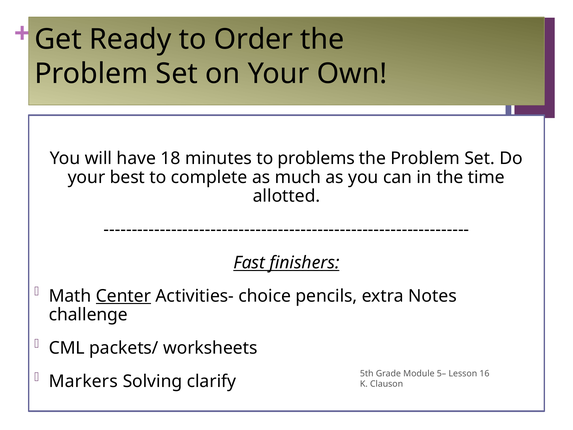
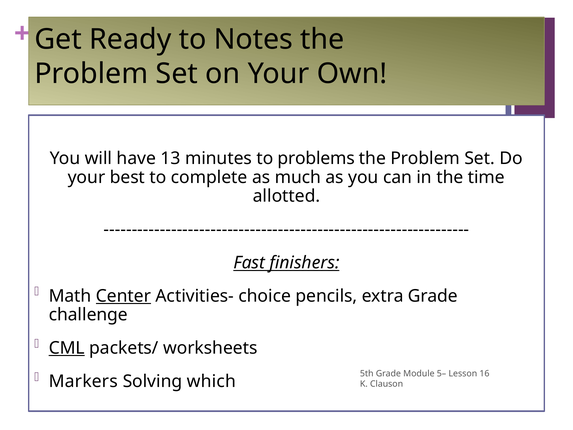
Order: Order -> Notes
18: 18 -> 13
extra Notes: Notes -> Grade
CML underline: none -> present
clarify: clarify -> which
